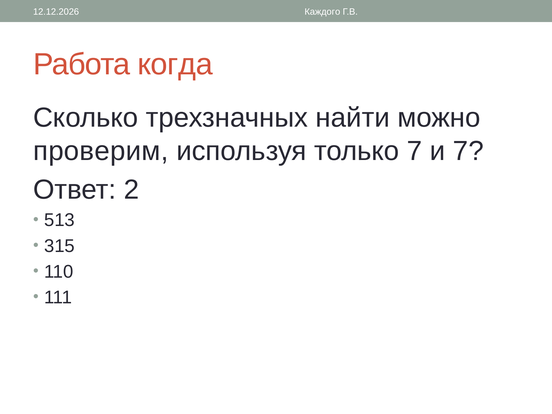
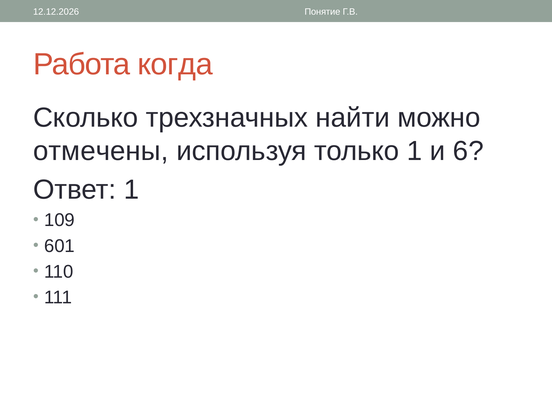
Каждого: Каждого -> Понятие
проверим: проверим -> отмечены
только 7: 7 -> 1
и 7: 7 -> 6
Ответ 2: 2 -> 1
513: 513 -> 109
315: 315 -> 601
